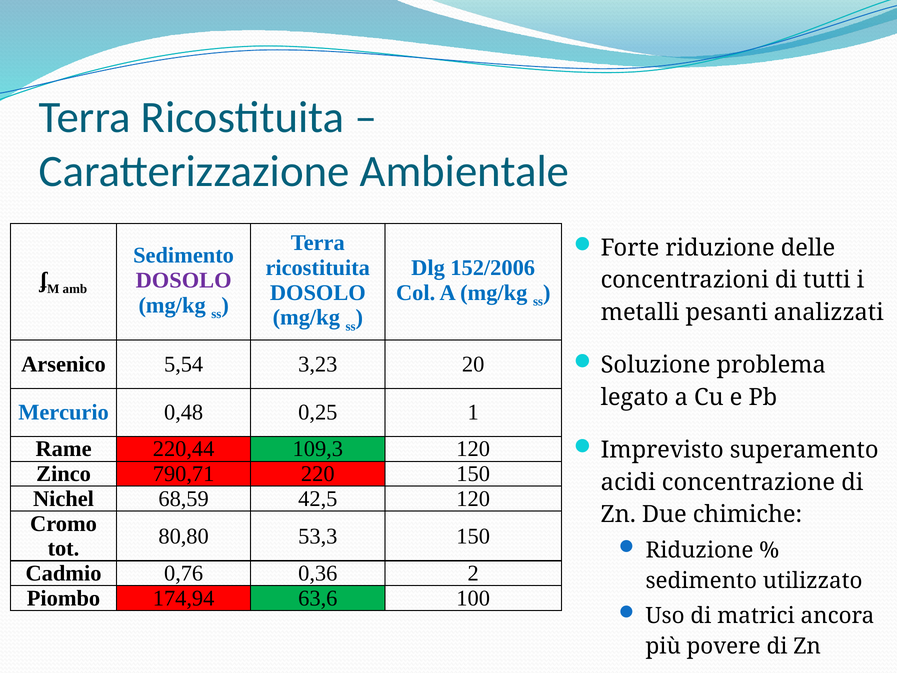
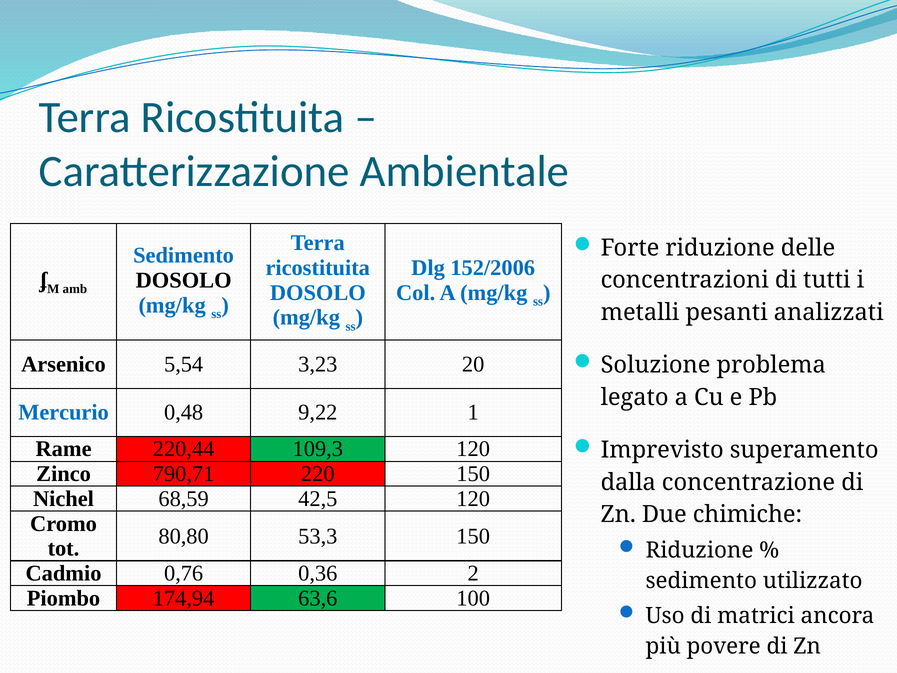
DOSOLO at (184, 280) colour: purple -> black
0,25: 0,25 -> 9,22
acidi: acidi -> dalla
